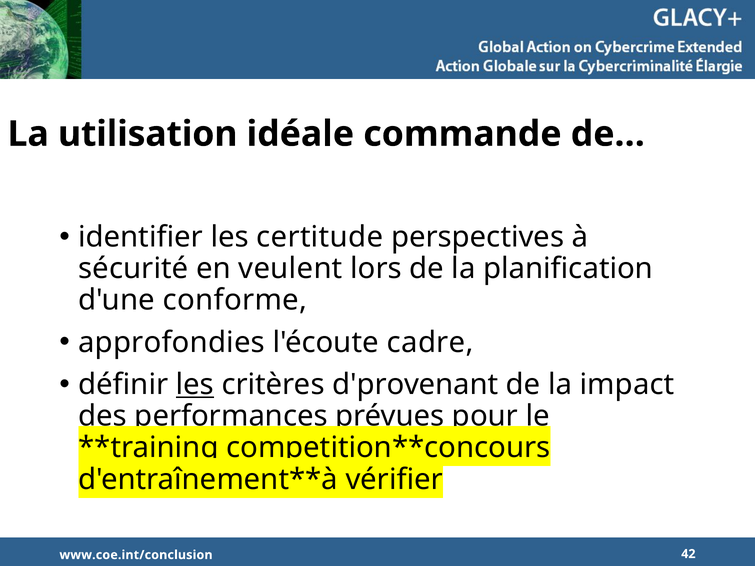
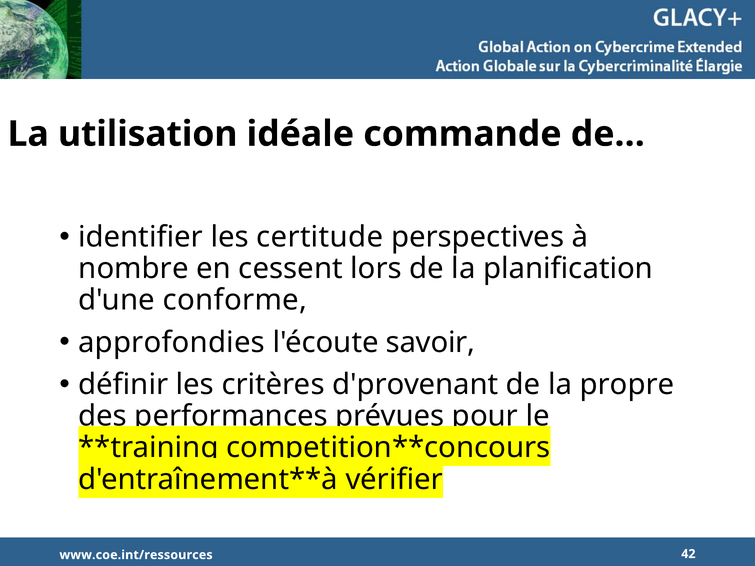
sécurité: sécurité -> nombre
veulent: veulent -> cessent
cadre: cadre -> savoir
les at (195, 385) underline: present -> none
impact: impact -> propre
www.coe.int/conclusion: www.coe.int/conclusion -> www.coe.int/ressources
